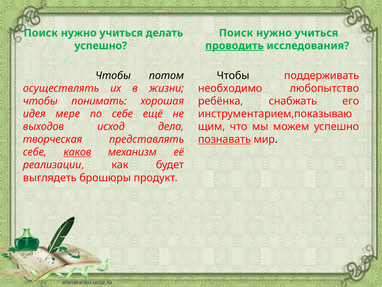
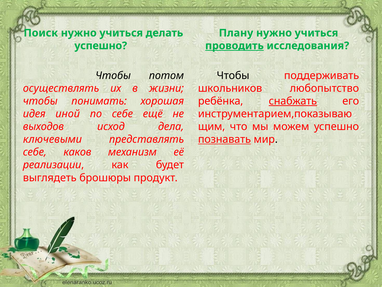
Поиск at (236, 33): Поиск -> Плану
необходимо: необходимо -> школьников
снабжать underline: none -> present
мере: мере -> иной
творческая: творческая -> ключевыми
каков underline: present -> none
